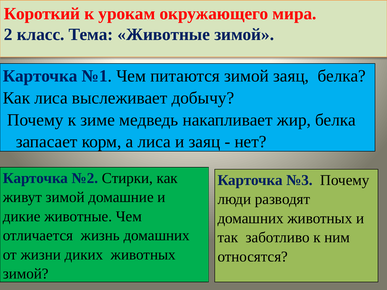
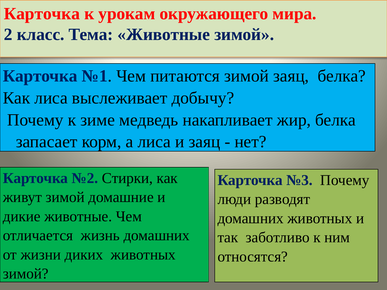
Короткий at (42, 14): Короткий -> Карточка
